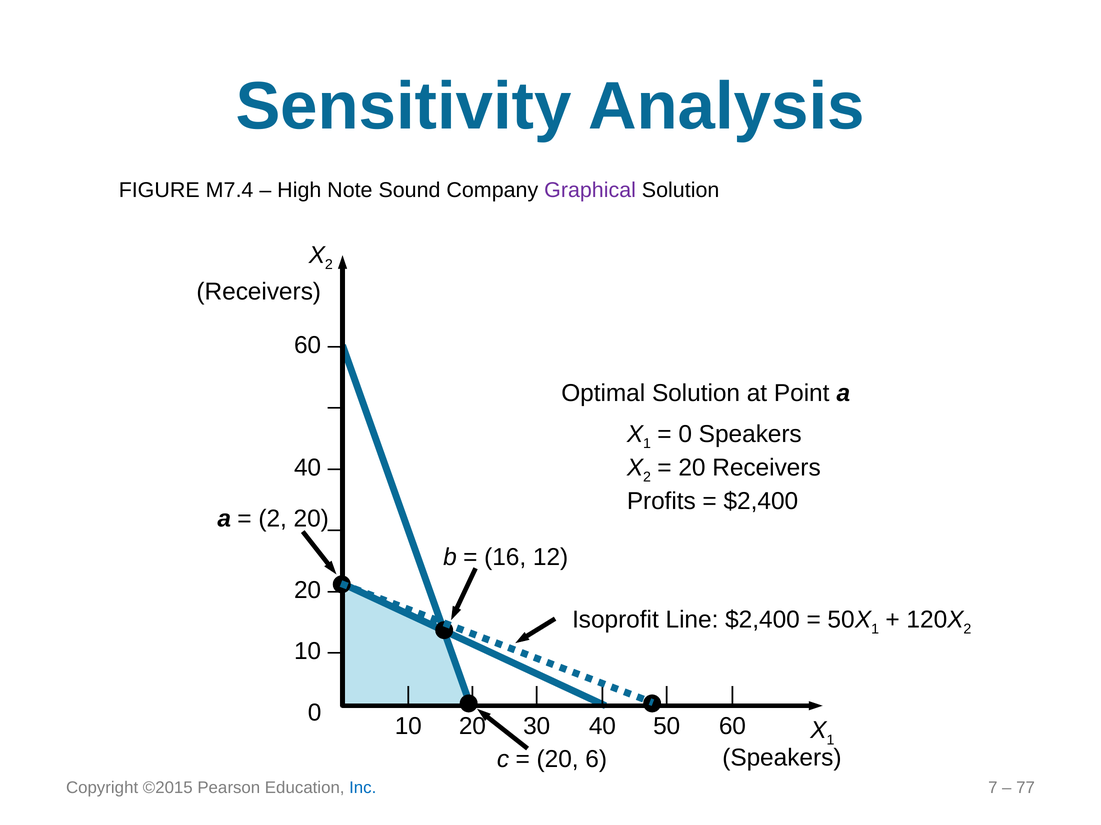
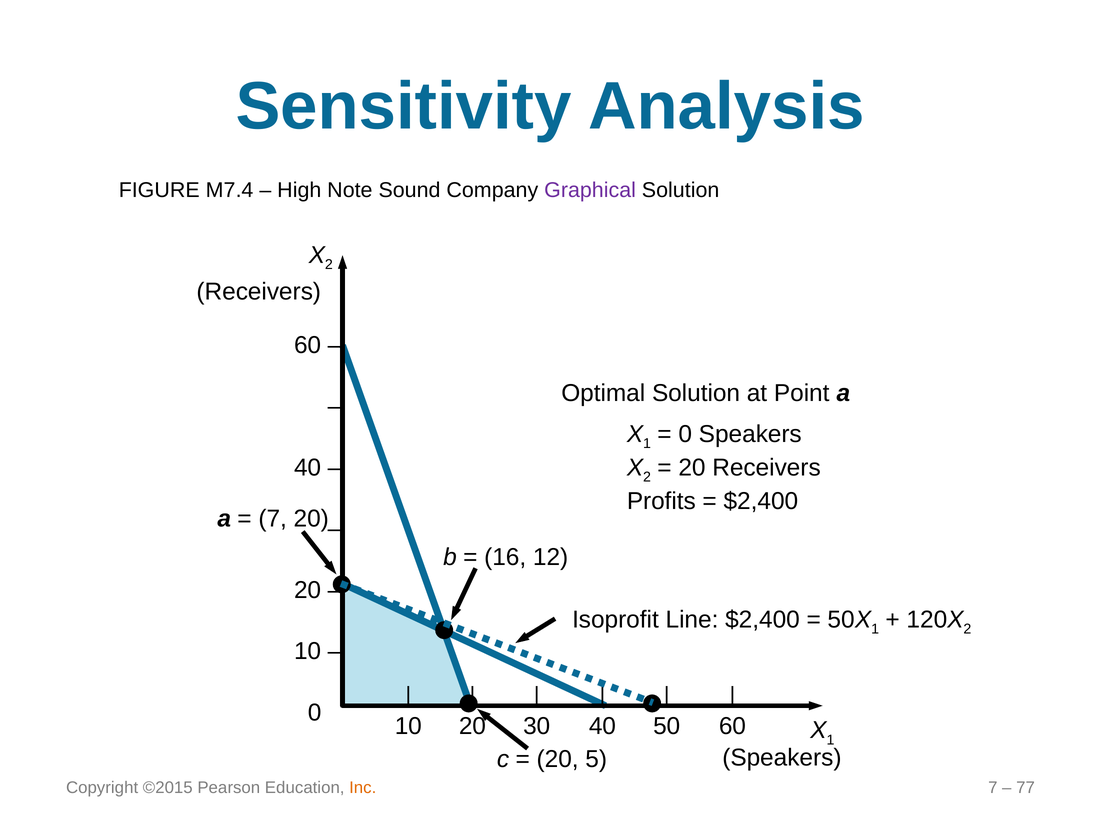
2 at (273, 519): 2 -> 7
6: 6 -> 5
Inc colour: blue -> orange
